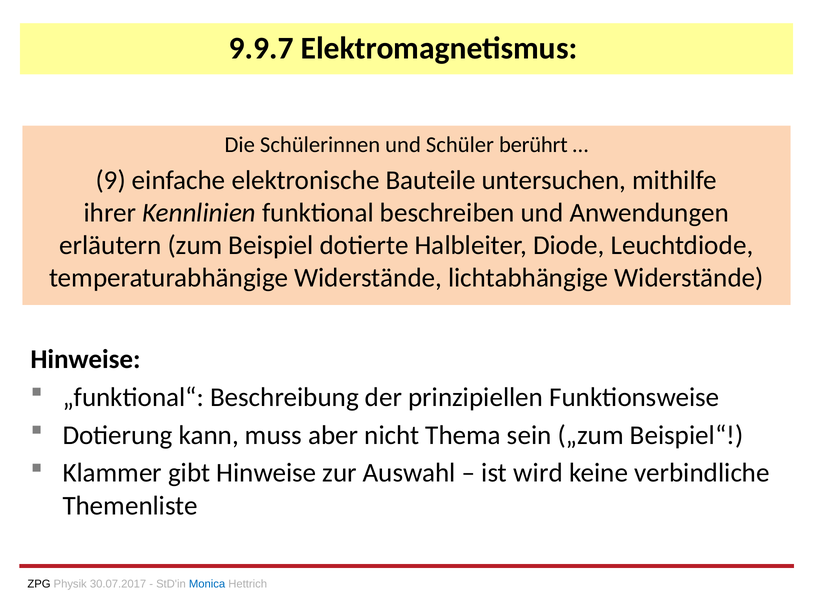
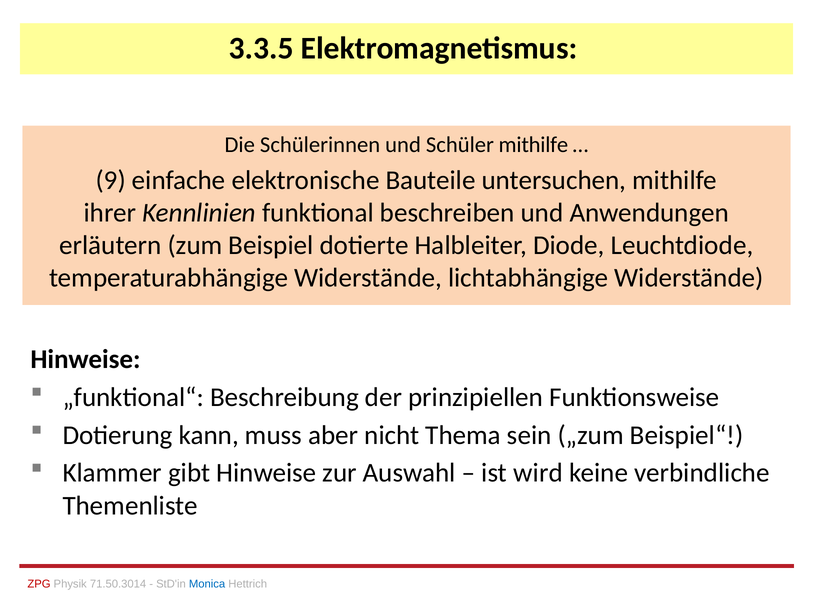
9.9.7: 9.9.7 -> 3.3.5
Schüler berührt: berührt -> mithilfe
ZPG colour: black -> red
30.07.2017: 30.07.2017 -> 71.50.3014
